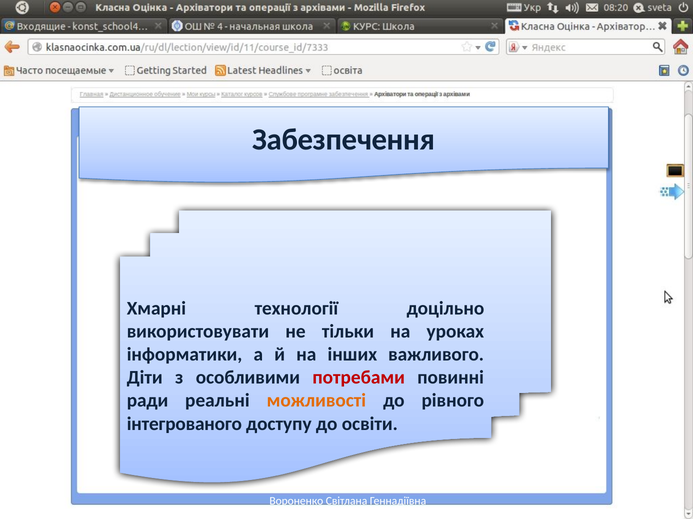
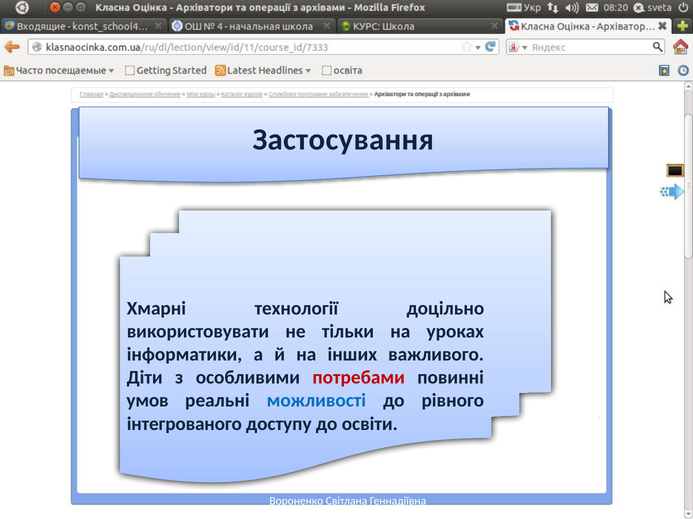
Забезпечення: Забезпечення -> Застосування
ради: ради -> умов
можливості colour: orange -> blue
